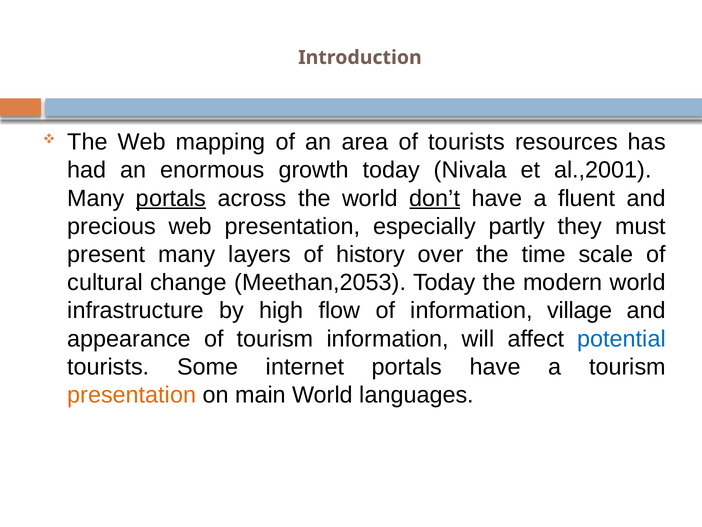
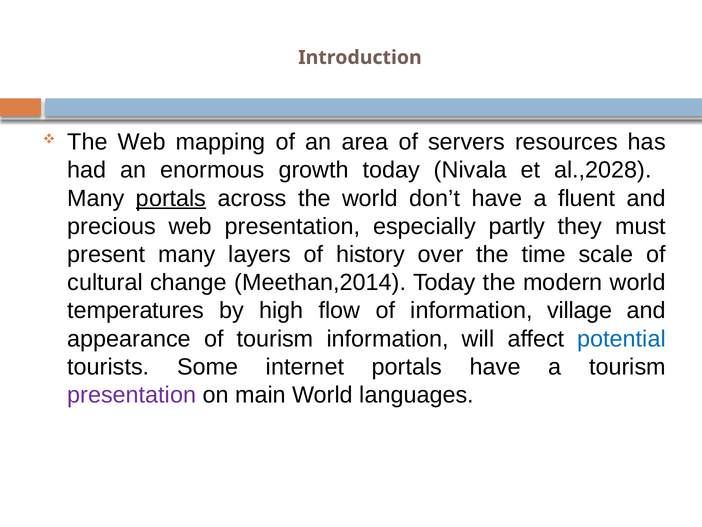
of tourists: tourists -> servers
al.,2001: al.,2001 -> al.,2028
don’t underline: present -> none
Meethan,2053: Meethan,2053 -> Meethan,2014
infrastructure: infrastructure -> temperatures
presentation at (132, 395) colour: orange -> purple
